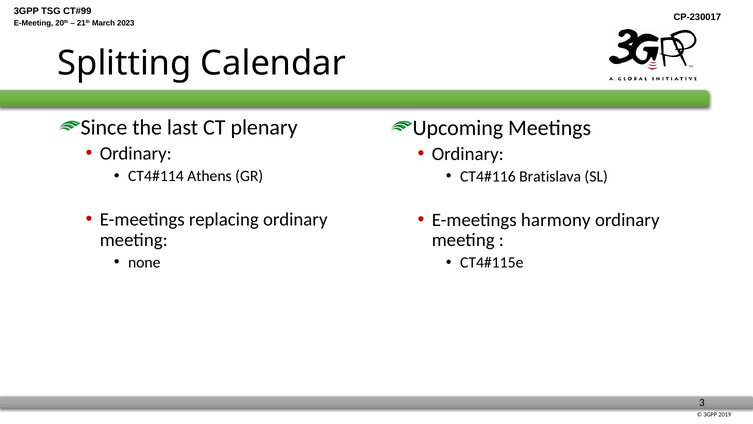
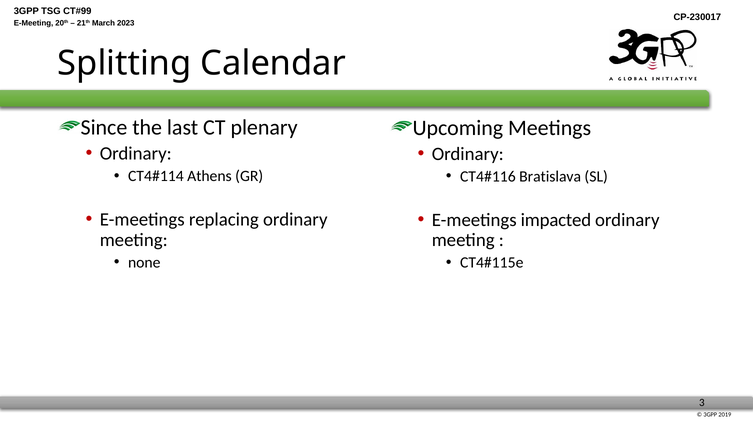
harmony: harmony -> impacted
